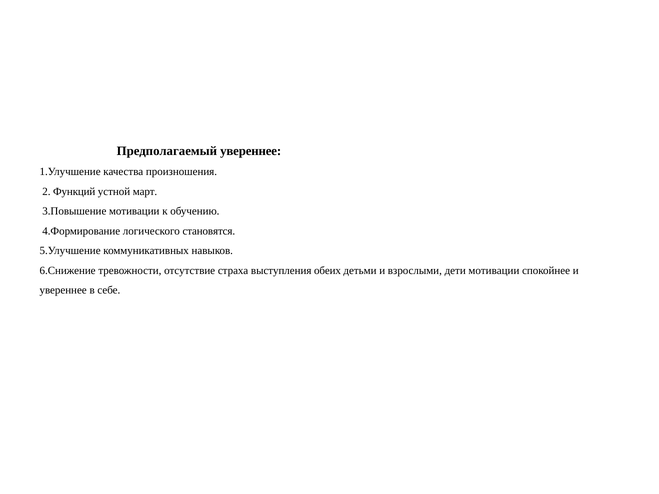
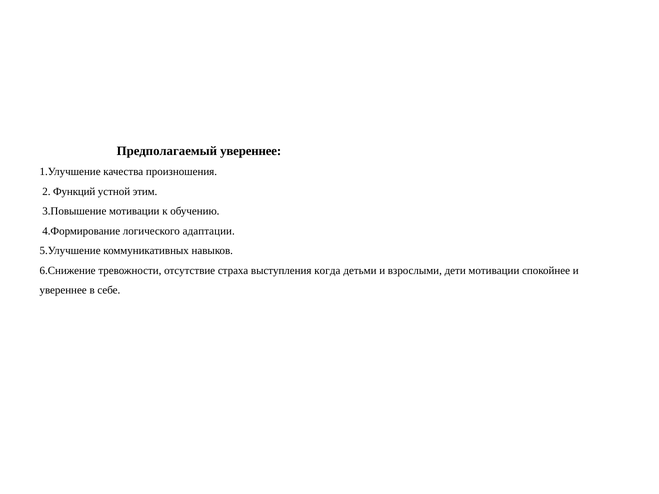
март: март -> этим
становятся: становятся -> адаптации
обеих: обеих -> когда
